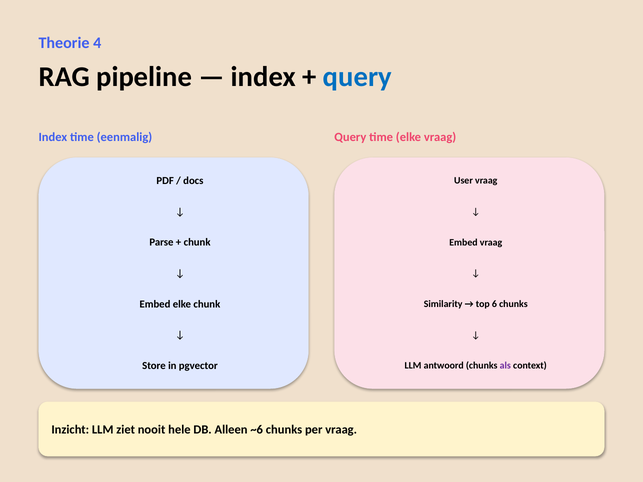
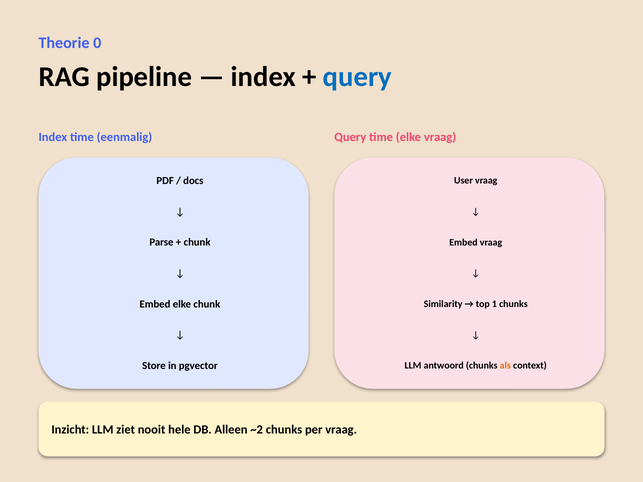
4: 4 -> 0
6: 6 -> 1
als colour: purple -> orange
~6: ~6 -> ~2
